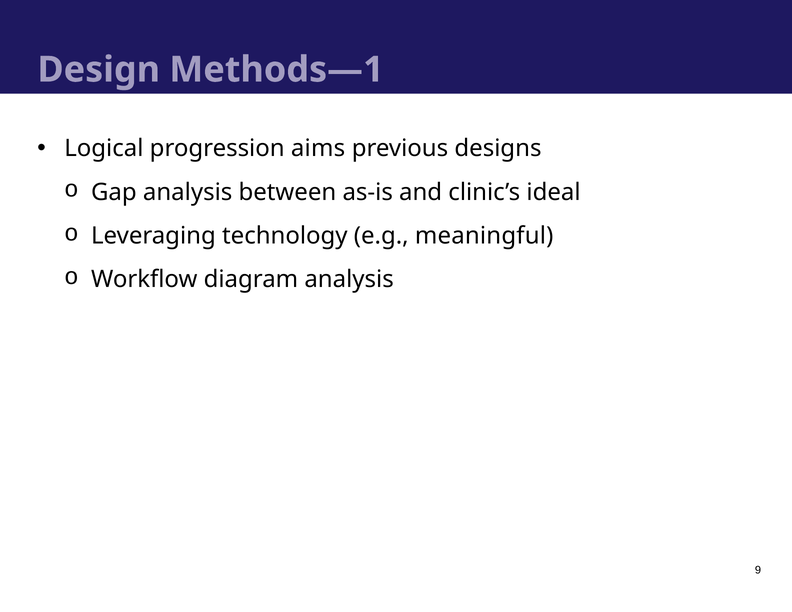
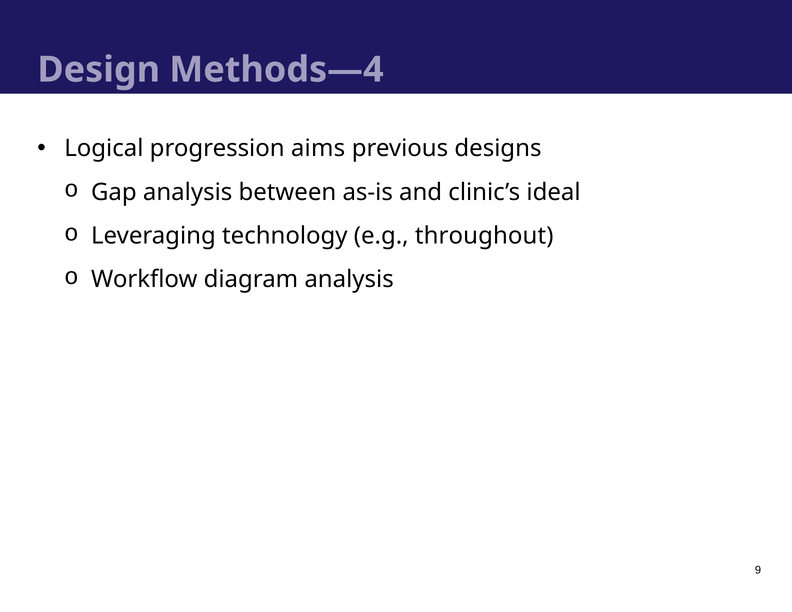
Methods—1: Methods—1 -> Methods—4
meaningful: meaningful -> throughout
